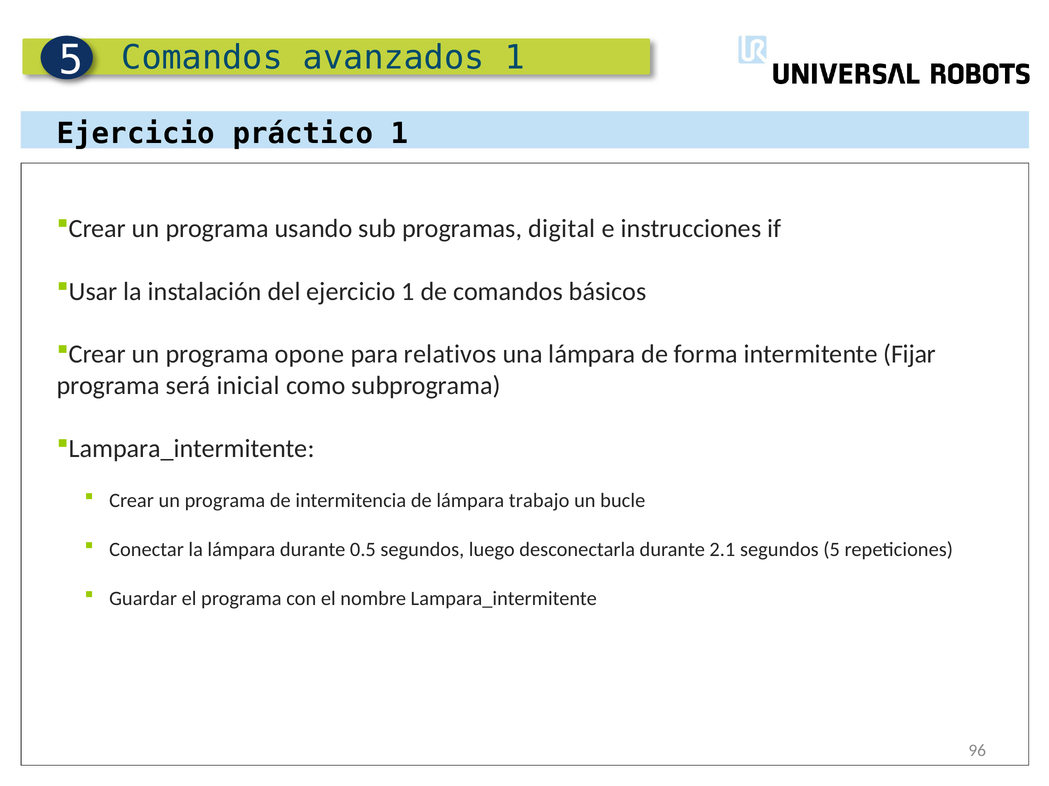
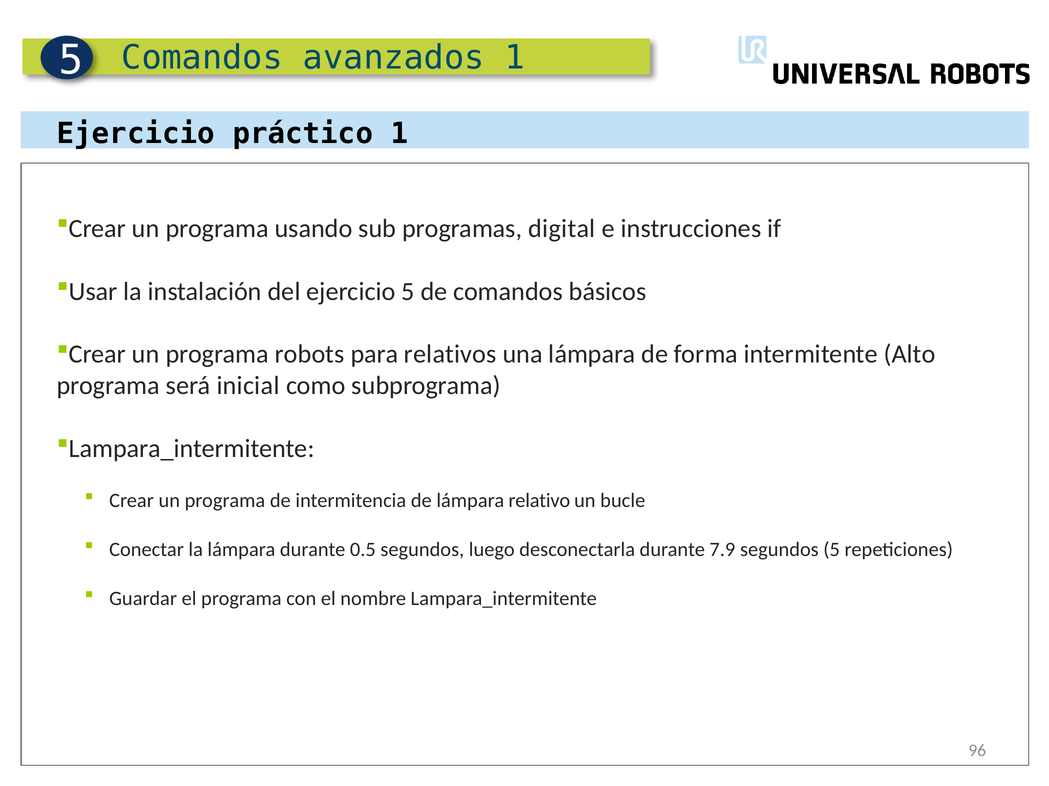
ejercicio 1: 1 -> 5
opone: opone -> robots
Fijar: Fijar -> Alto
trabajo: trabajo -> relativo
2.1: 2.1 -> 7.9
